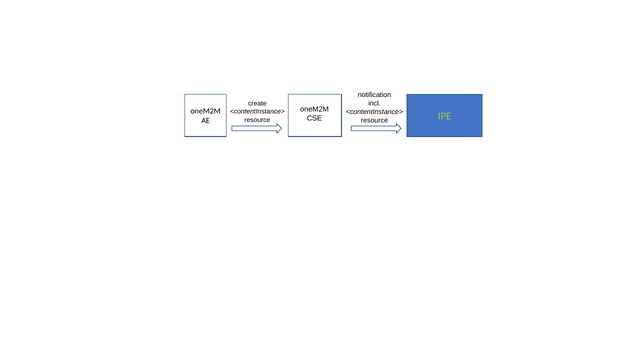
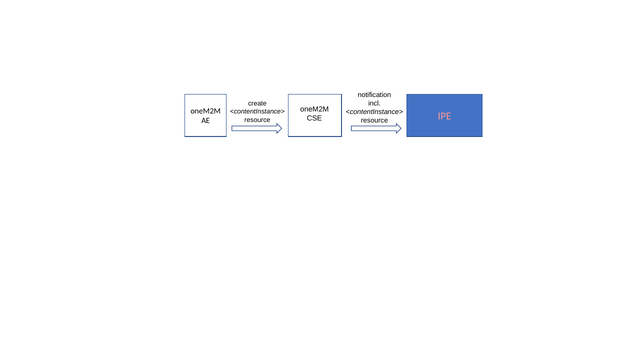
IPE colour: light green -> pink
